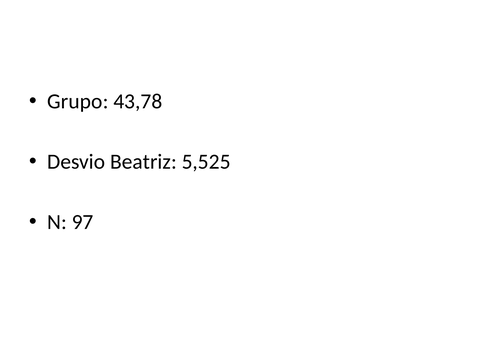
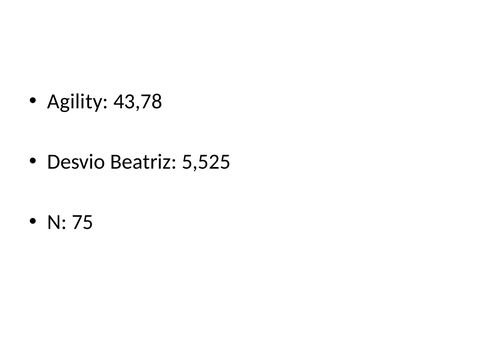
Grupo: Grupo -> Agility
97: 97 -> 75
